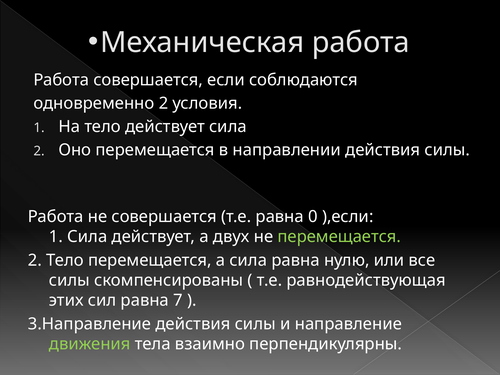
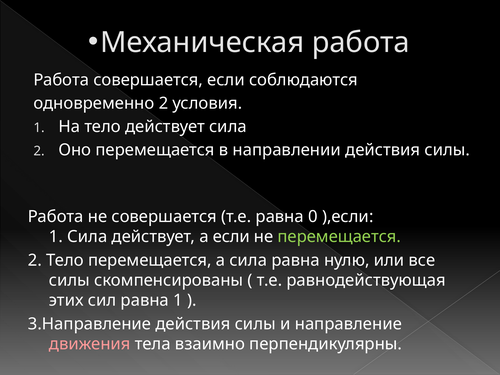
а двух: двух -> если
равна 7: 7 -> 1
движения colour: light green -> pink
